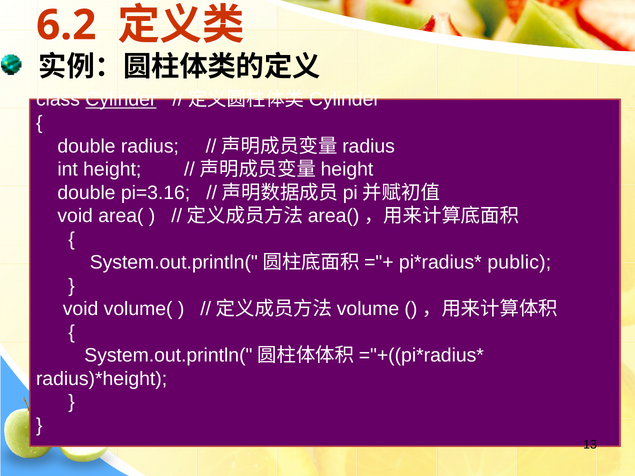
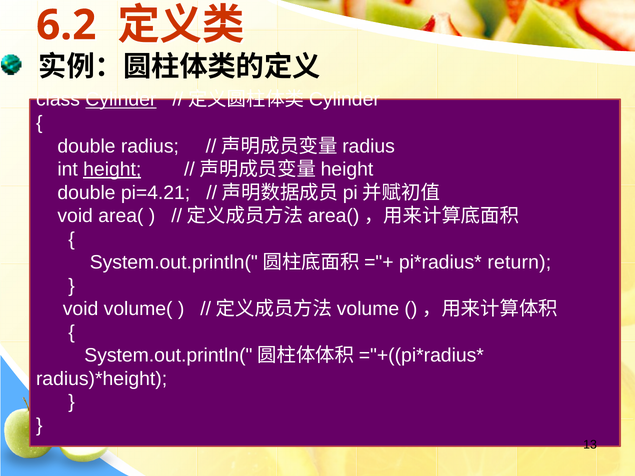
height underline: none -> present
pi=3.16: pi=3.16 -> pi=4.21
public: public -> return
